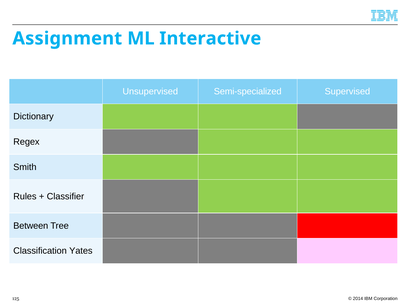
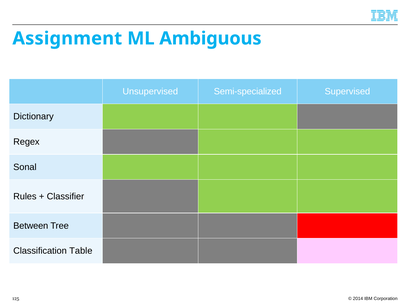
Interactive: Interactive -> Ambiguous
Smith: Smith -> Sonal
Yates: Yates -> Table
